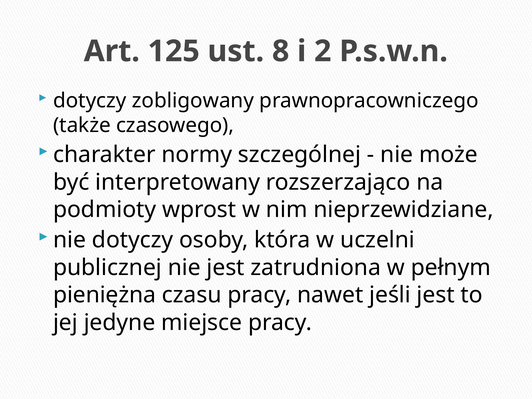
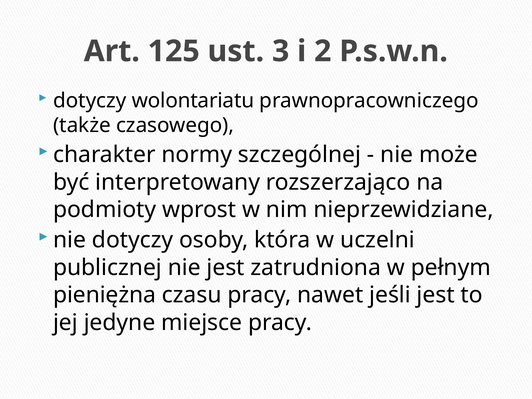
8: 8 -> 3
zobligowany: zobligowany -> wolontariatu
